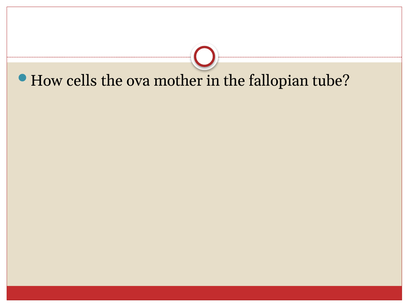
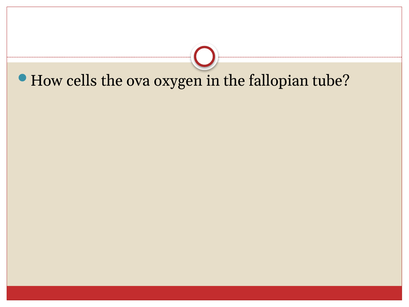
mother: mother -> oxygen
